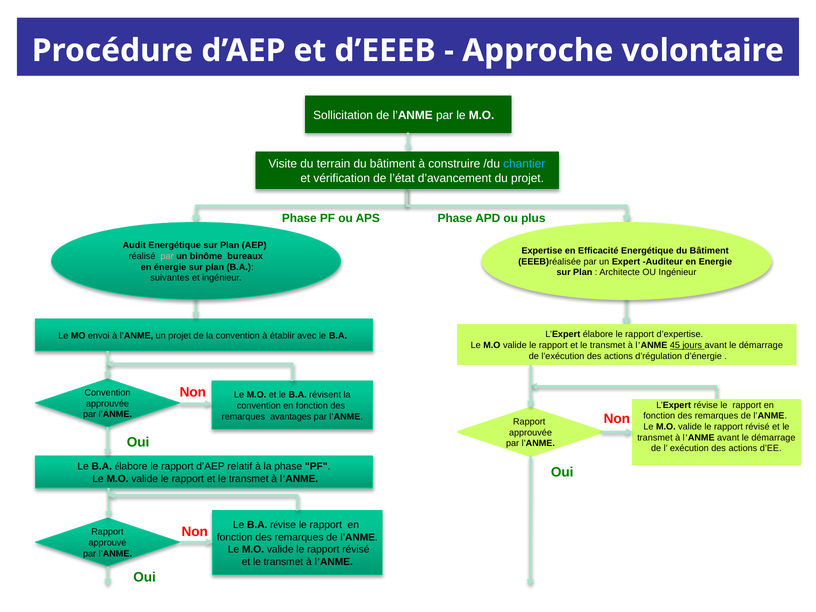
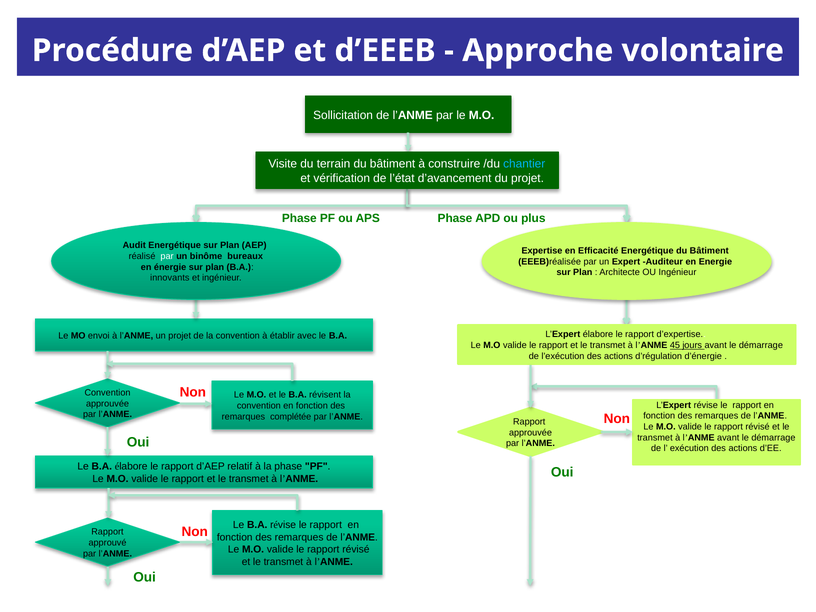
par at (167, 256) colour: pink -> white
suivantes: suivantes -> innovants
avantages: avantages -> complétée
